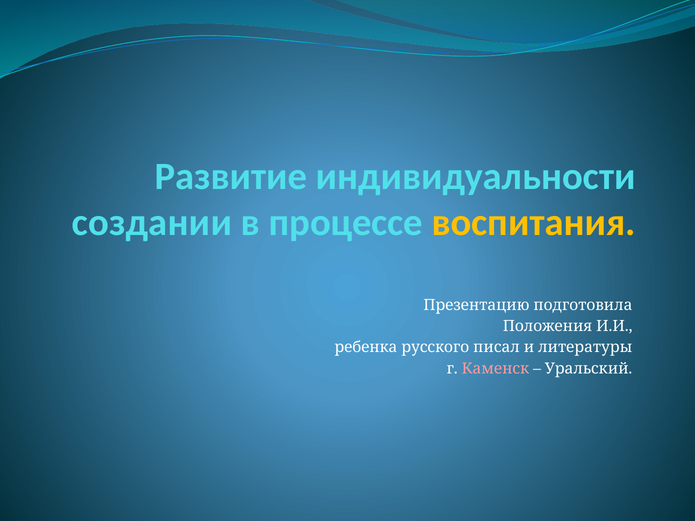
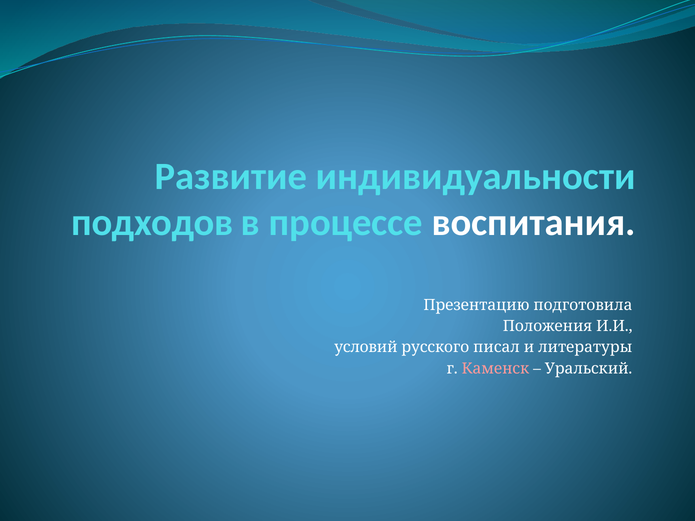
создании: создании -> подходов
воспитания colour: yellow -> white
ребенка: ребенка -> условий
